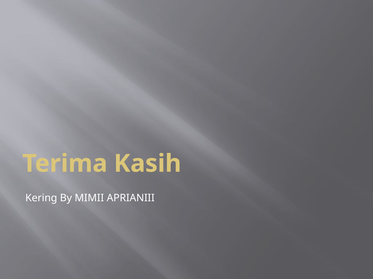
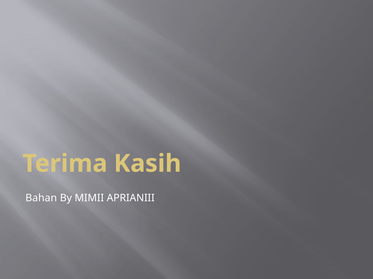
Kering: Kering -> Bahan
